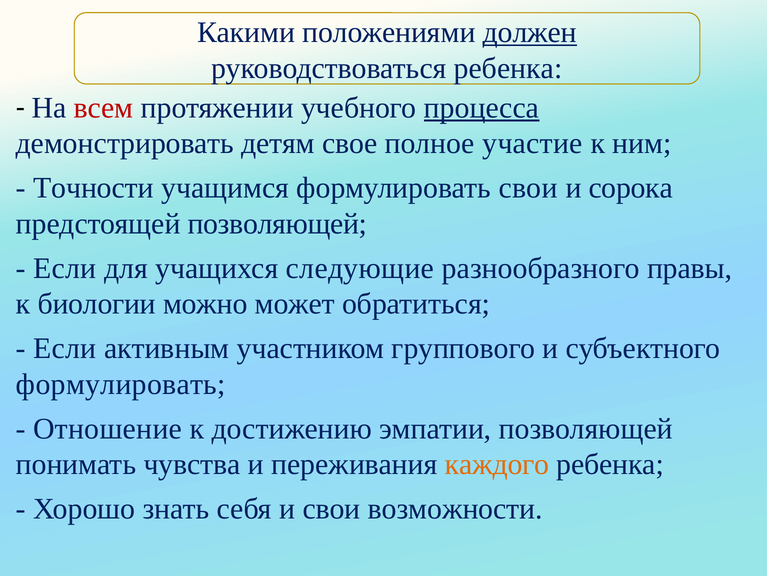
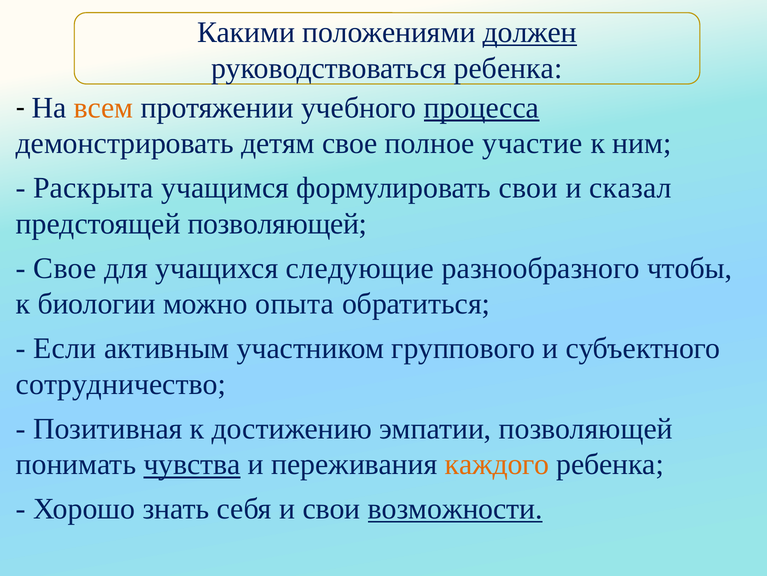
всем colour: red -> orange
Точности: Точности -> Раскрыта
сорока: сорока -> сказал
Если at (65, 268): Если -> Свое
правы: правы -> чтобы
может: может -> опыта
формулировать at (121, 384): формулировать -> сотрудничество
Отношение: Отношение -> Позитивная
чувства underline: none -> present
возможности underline: none -> present
